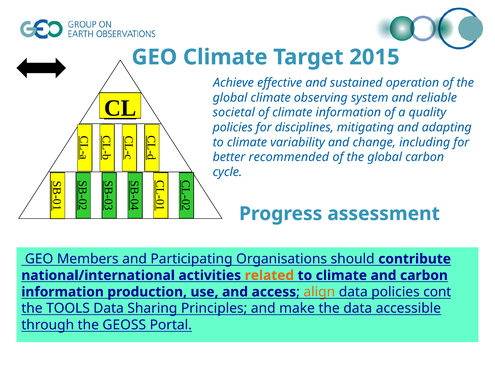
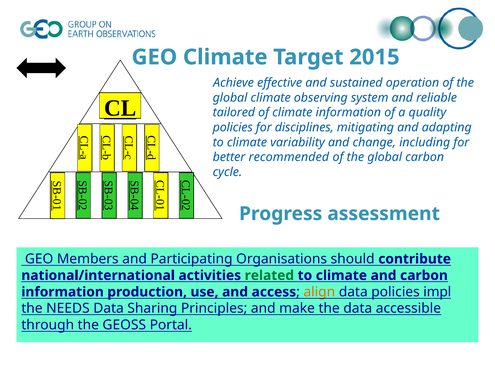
societal: societal -> tailored
related colour: orange -> green
cont: cont -> impl
TOOLS: TOOLS -> NEEDS
